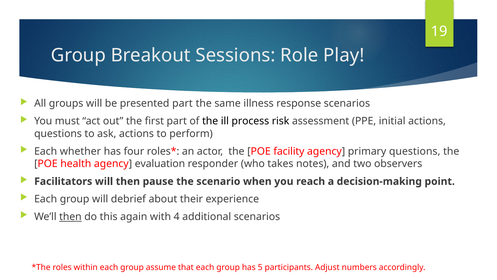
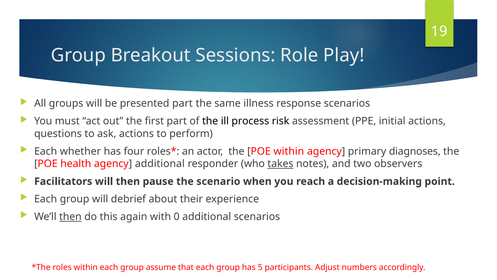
POE facility: facility -> within
primary questions: questions -> diagnoses
agency evaluation: evaluation -> additional
takes underline: none -> present
4: 4 -> 0
